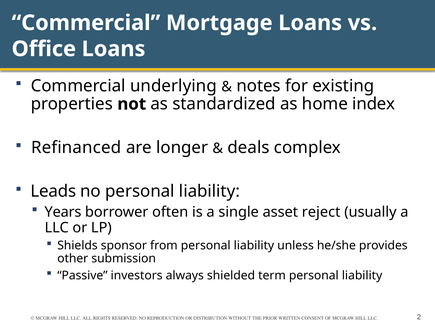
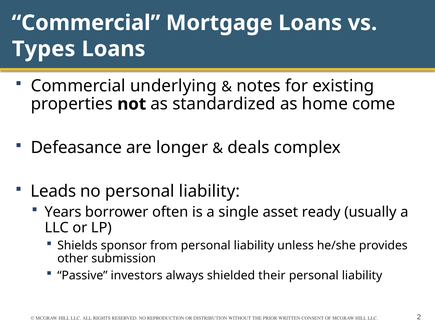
Office: Office -> Types
index: index -> come
Refinanced: Refinanced -> Defeasance
reject: reject -> ready
term: term -> their
